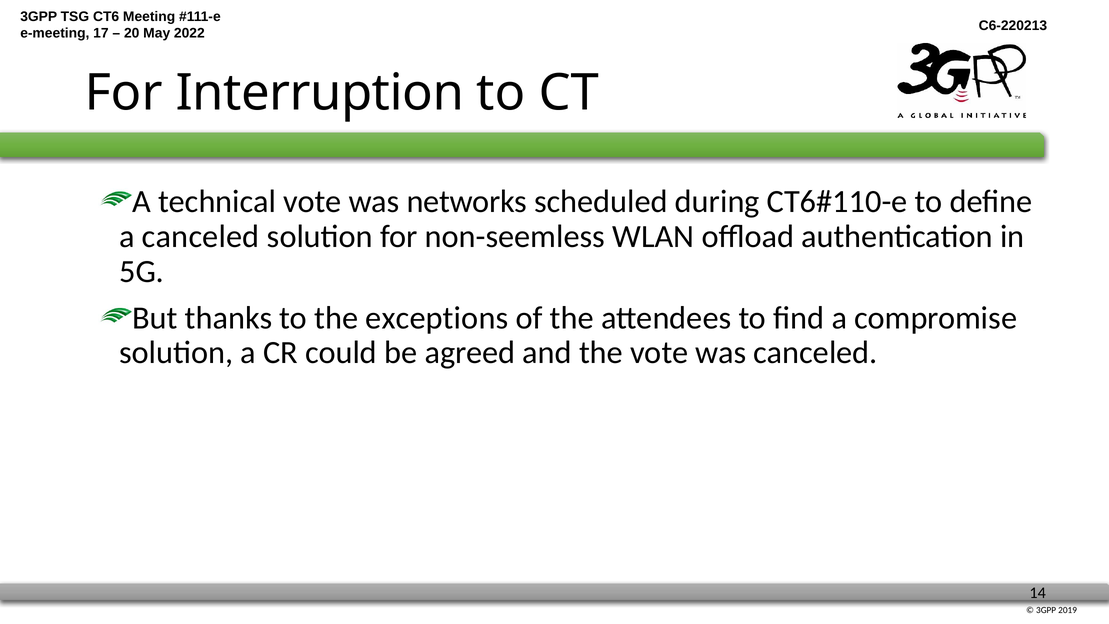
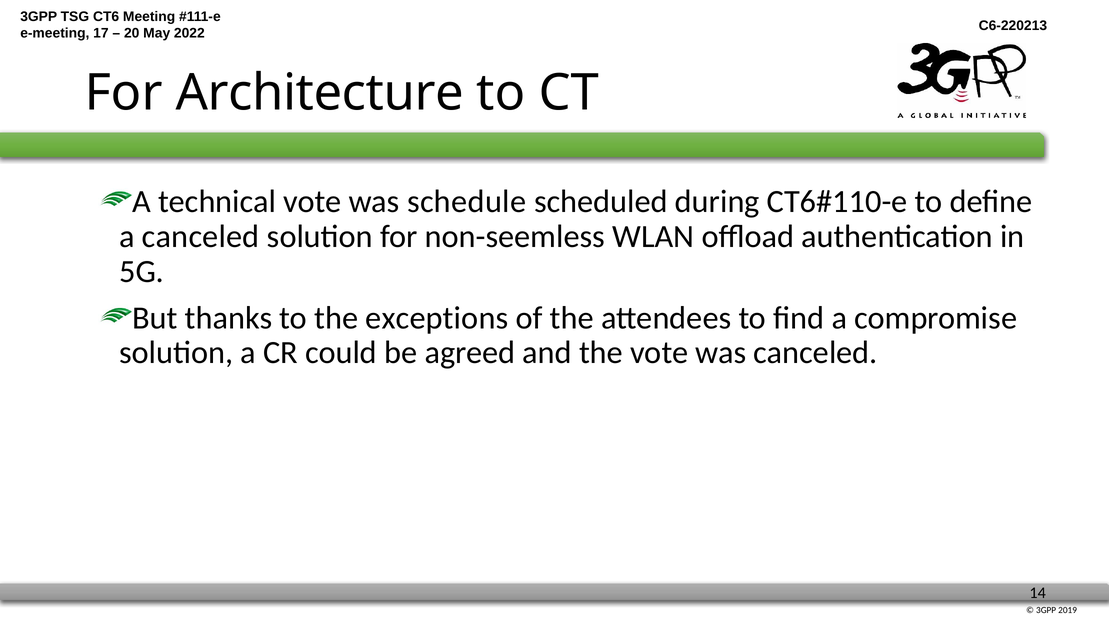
Interruption: Interruption -> Architecture
networks: networks -> schedule
